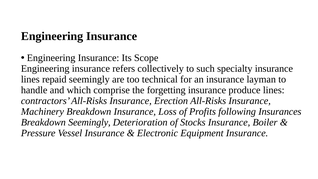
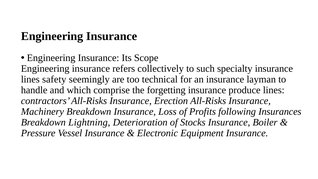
repaid: repaid -> safety
Breakdown Seemingly: Seemingly -> Lightning
